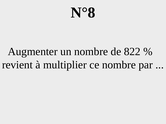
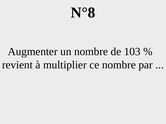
822: 822 -> 103
